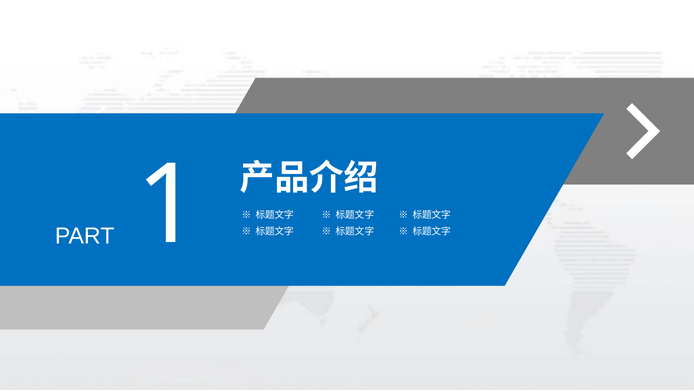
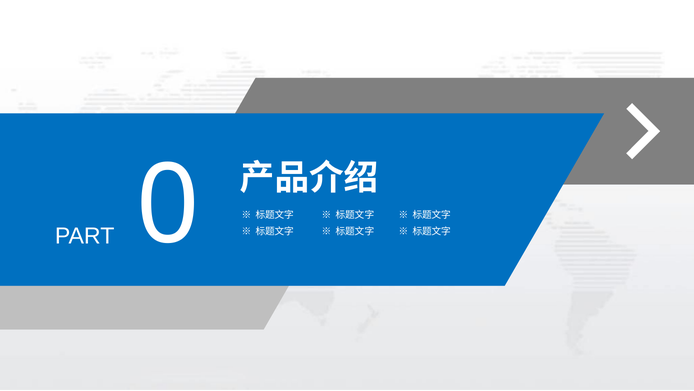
1: 1 -> 0
